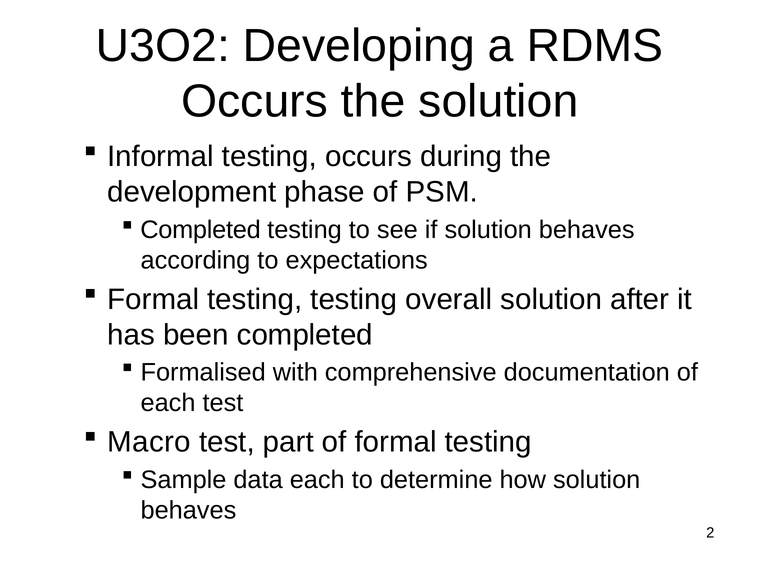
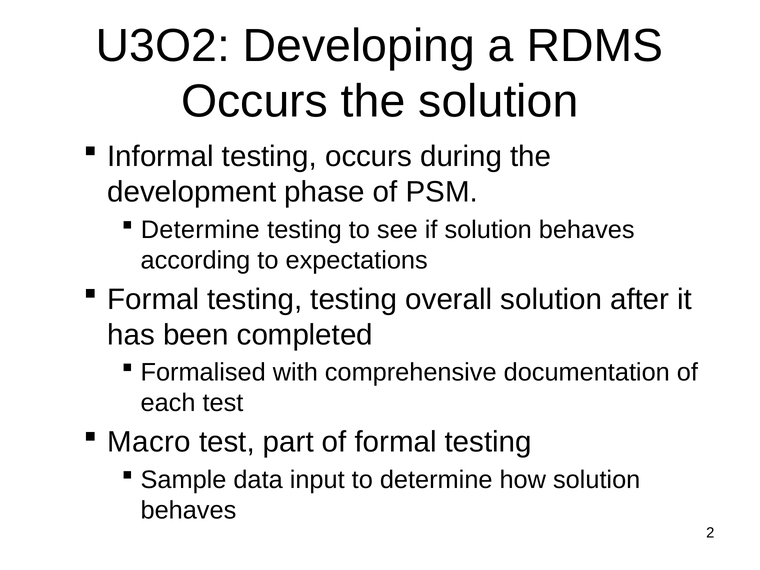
Completed at (200, 230): Completed -> Determine
data each: each -> input
